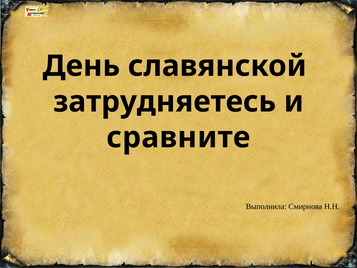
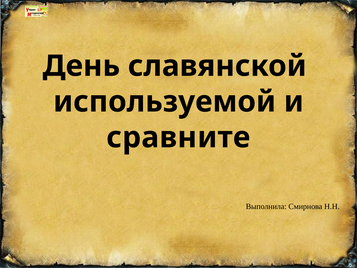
затрудняетесь: затрудняетесь -> используемой
